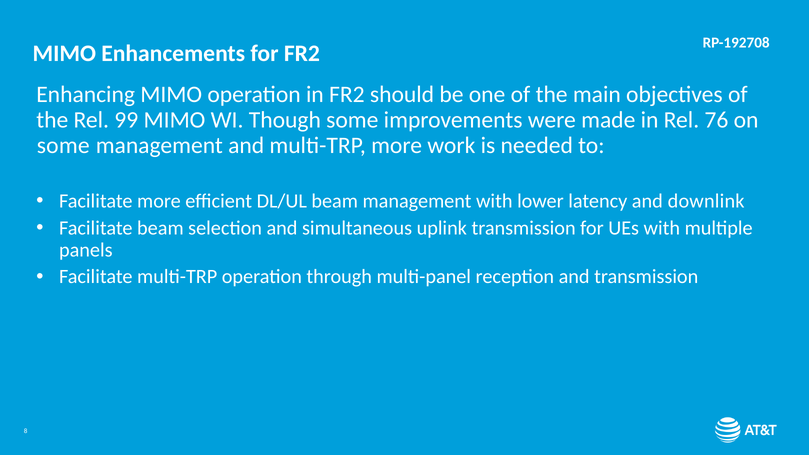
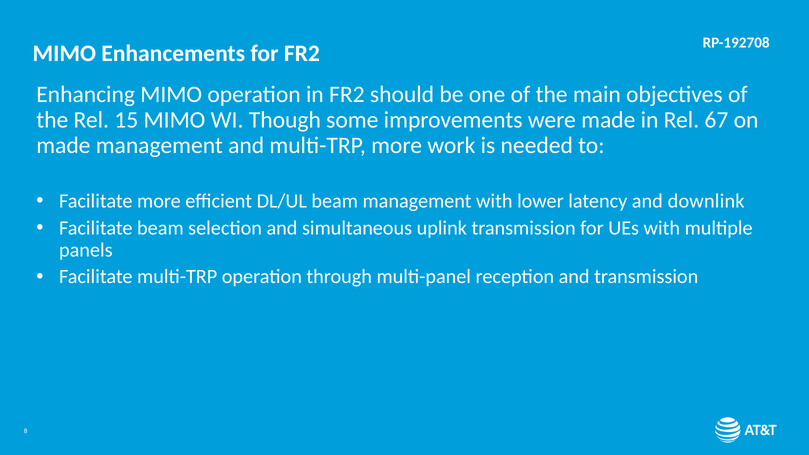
99: 99 -> 15
76: 76 -> 67
some at (63, 146): some -> made
